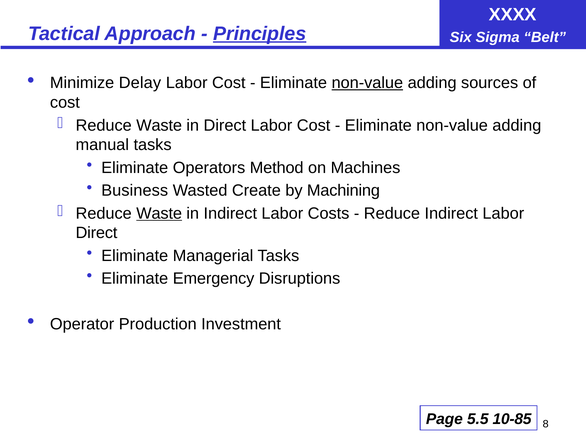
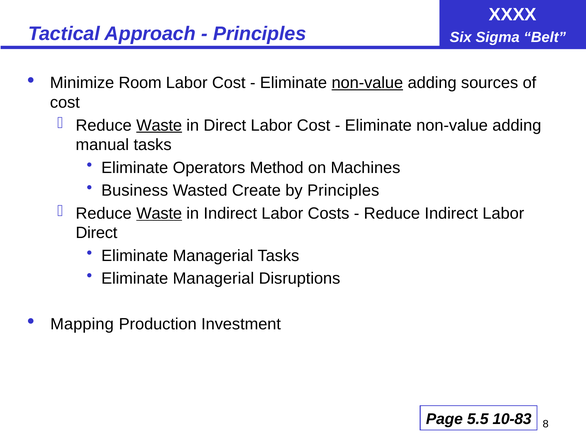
Principles at (260, 34) underline: present -> none
Delay: Delay -> Room
Waste at (159, 125) underline: none -> present
by Machining: Machining -> Principles
Emergency at (214, 278): Emergency -> Managerial
Operator: Operator -> Mapping
10-85: 10-85 -> 10-83
